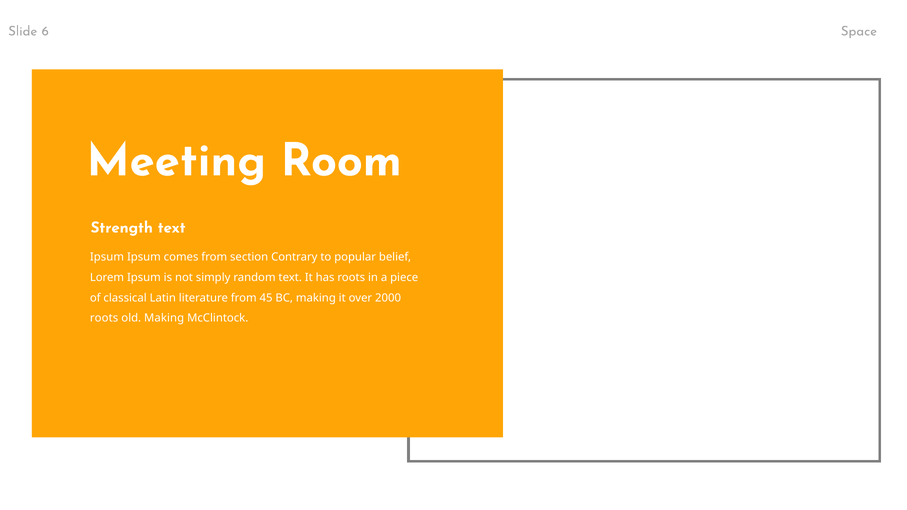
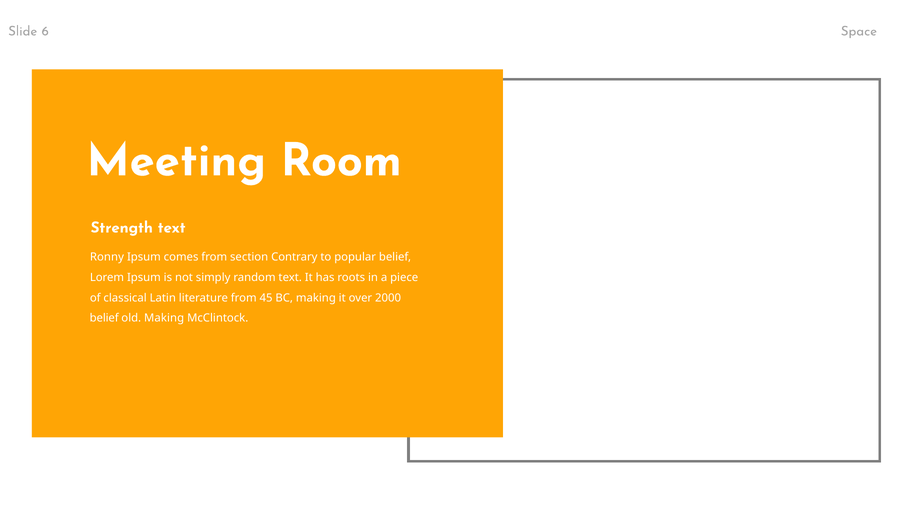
Ipsum at (107, 257): Ipsum -> Ronny
roots at (104, 318): roots -> belief
